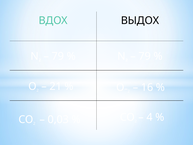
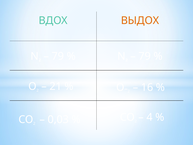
ВЫДОХ colour: black -> orange
